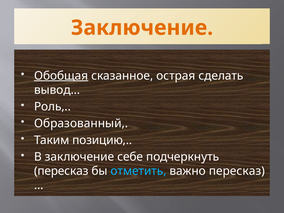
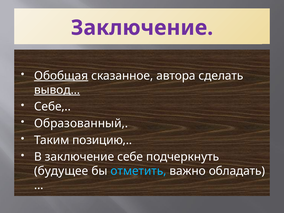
Заключение at (142, 28) colour: orange -> purple
острая: острая -> автора
вывод… underline: none -> present
Роль at (52, 107): Роль -> Себе
пересказ at (61, 171): пересказ -> будущее
важно пересказ: пересказ -> обладать
